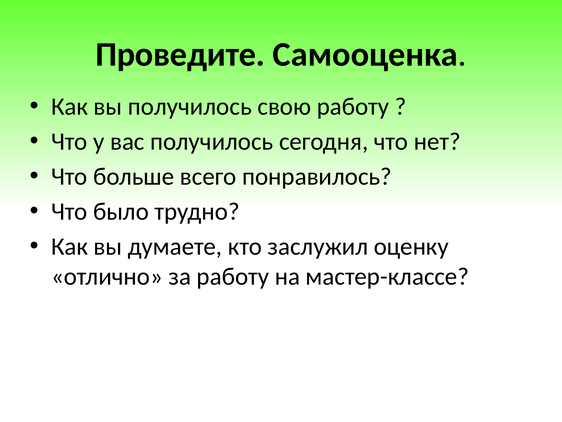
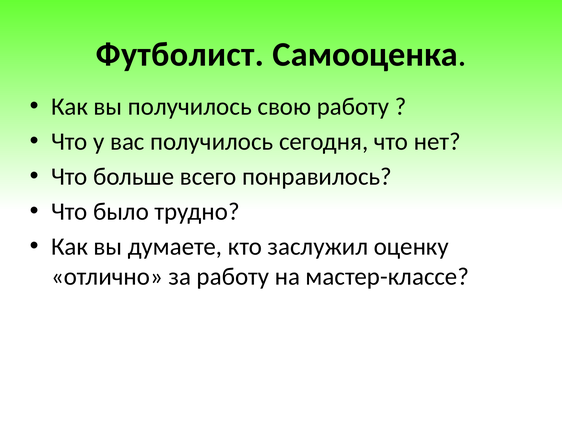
Проведите: Проведите -> Футболист
